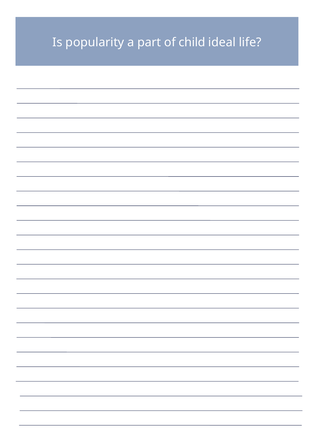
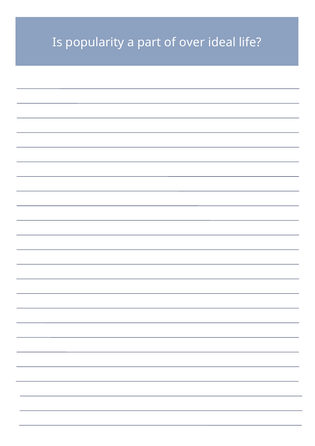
child: child -> over
